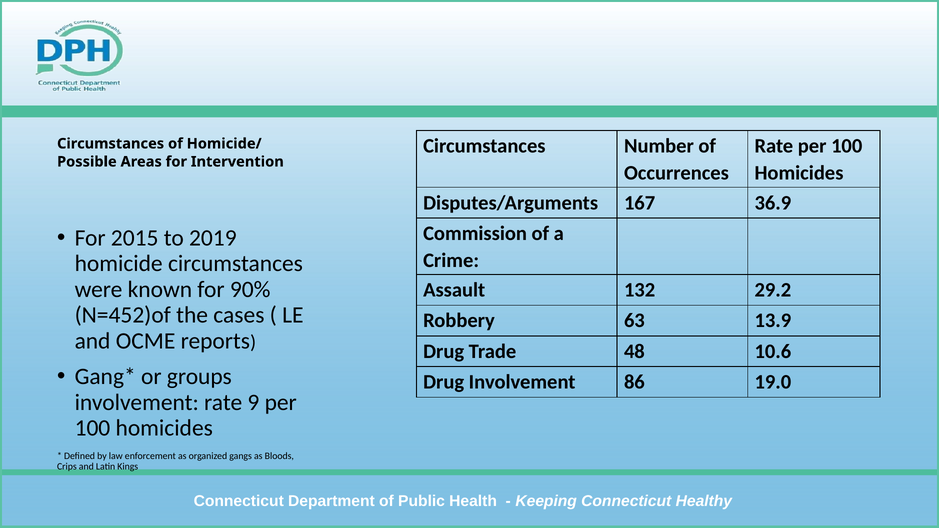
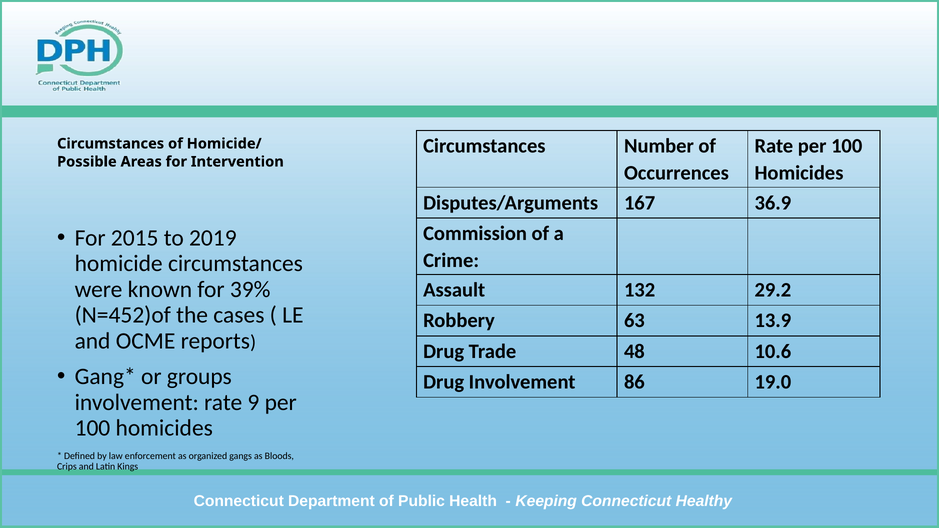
90%: 90% -> 39%
